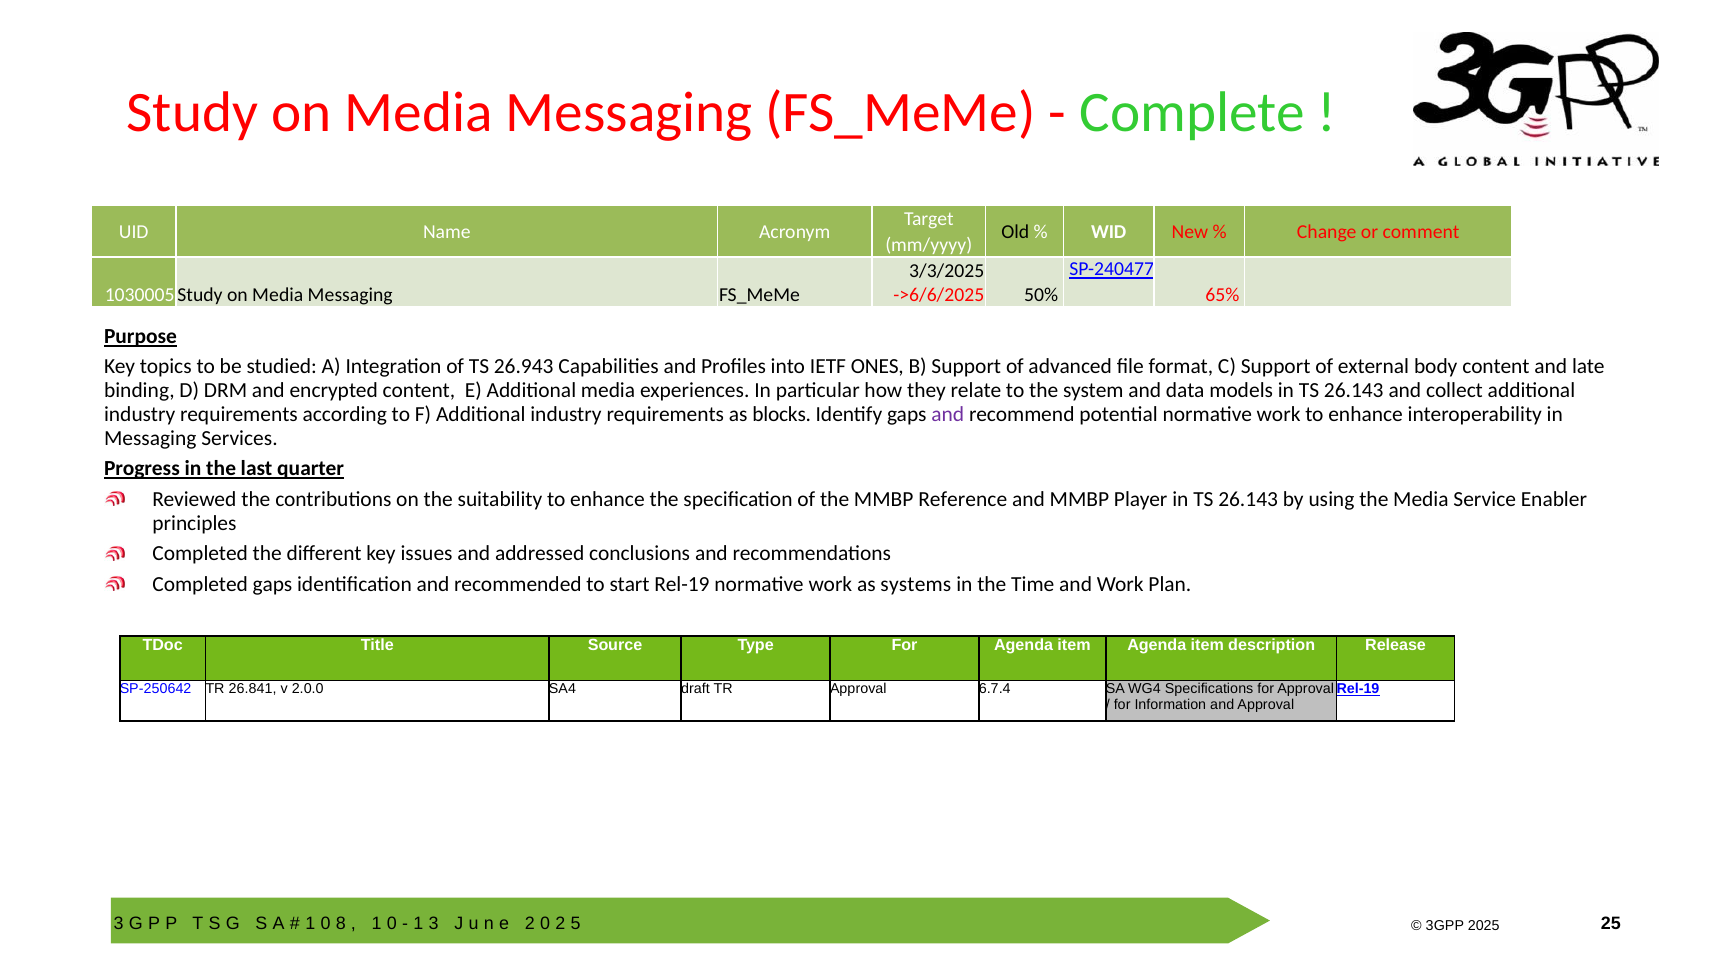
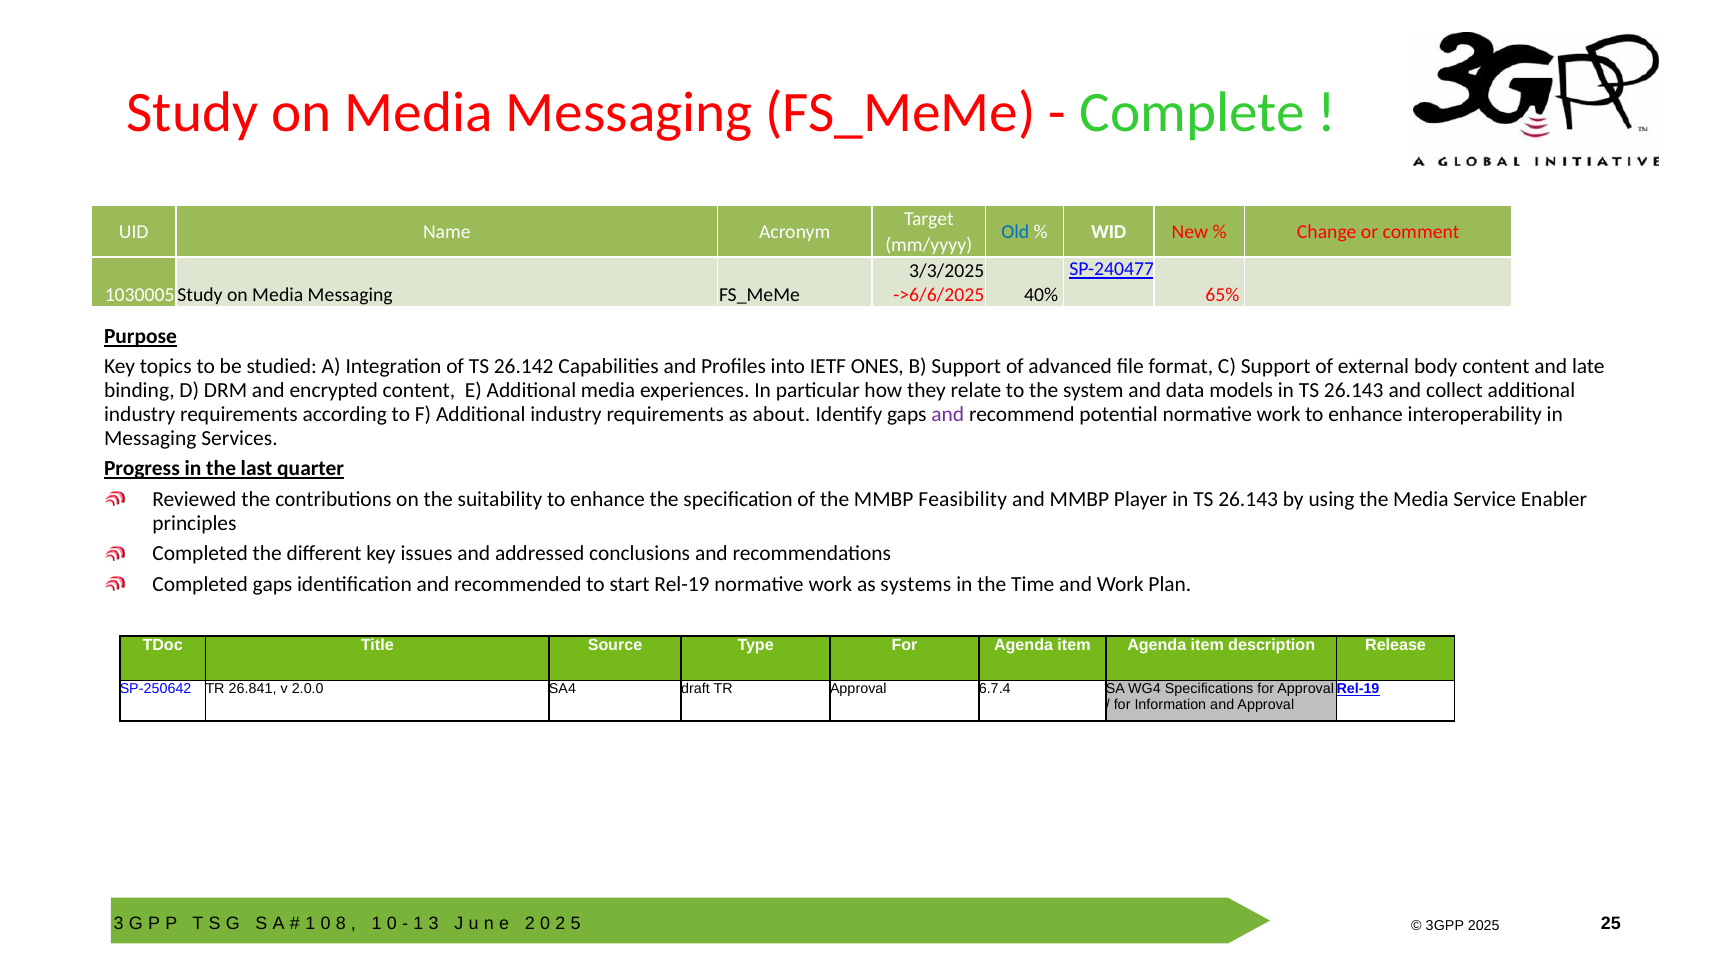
Old colour: black -> blue
50%: 50% -> 40%
26.943: 26.943 -> 26.142
blocks: blocks -> about
Reference: Reference -> Feasibility
